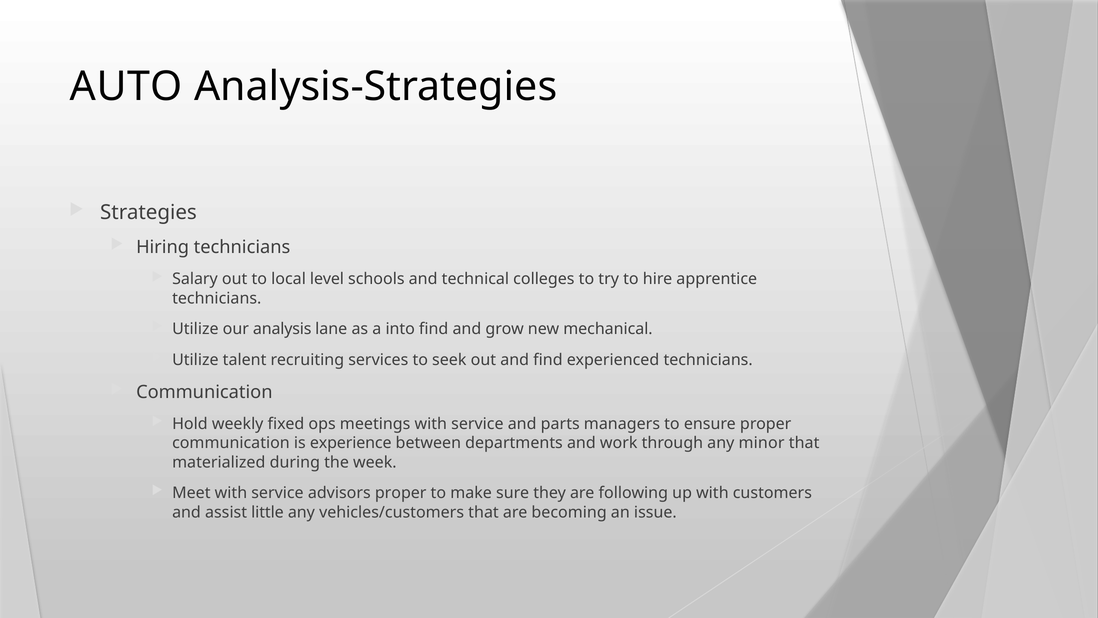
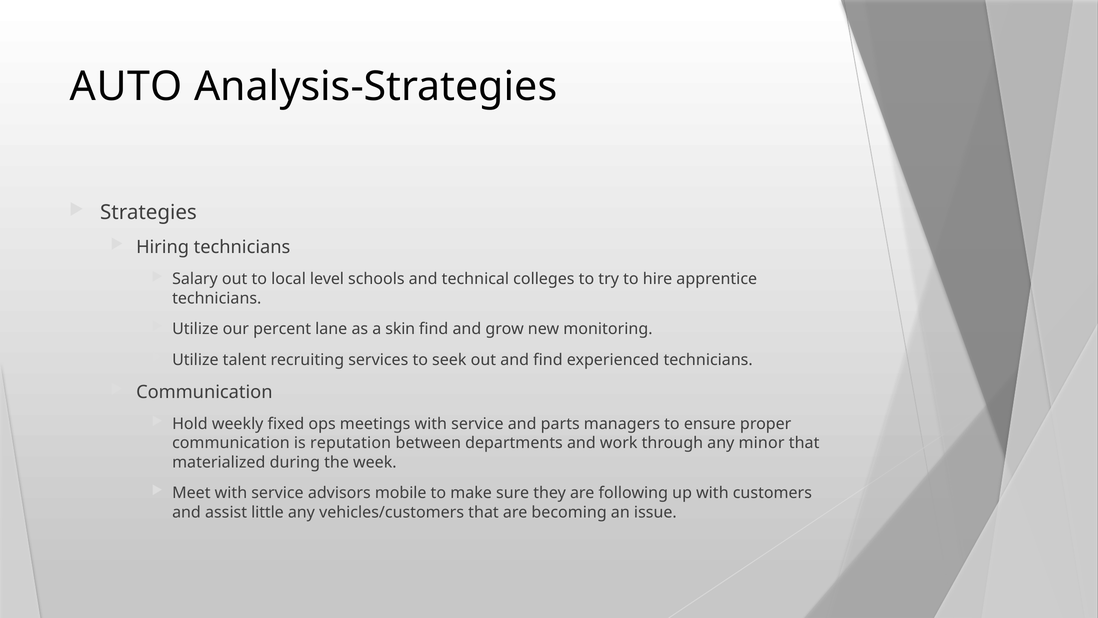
analysis: analysis -> percent
into: into -> skin
mechanical: mechanical -> monitoring
experience: experience -> reputation
advisors proper: proper -> mobile
